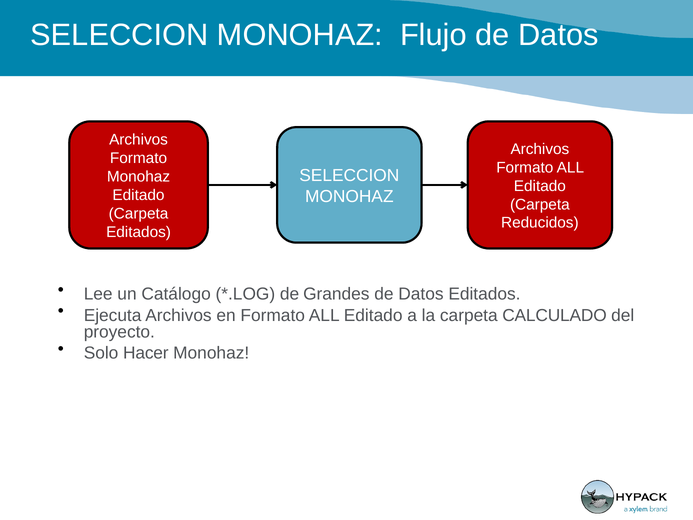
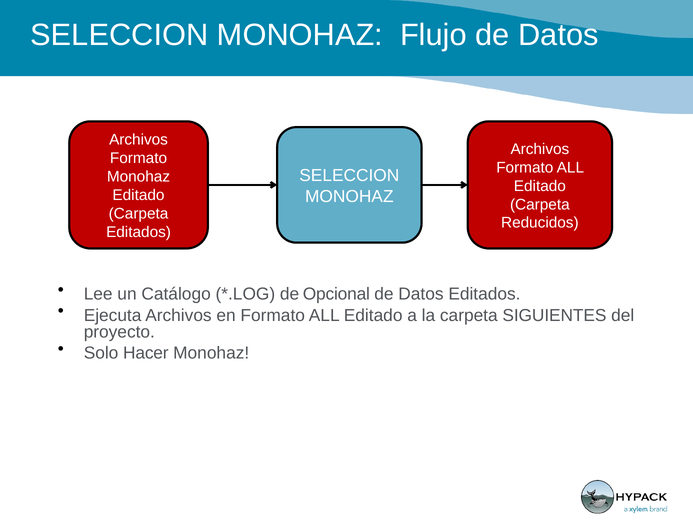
Grandes: Grandes -> Opcional
CALCULADO: CALCULADO -> SIGUIENTES
